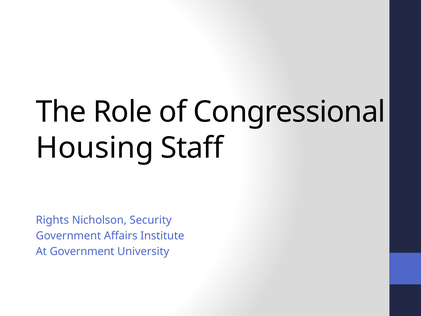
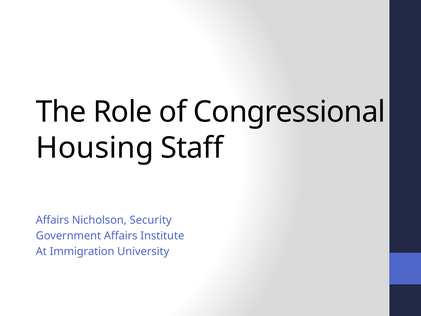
Rights at (52, 220): Rights -> Affairs
At Government: Government -> Immigration
